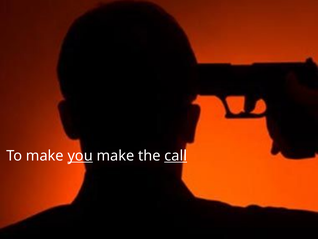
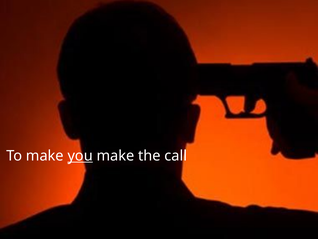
call underline: present -> none
